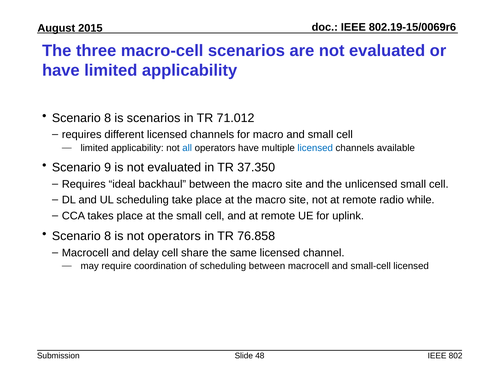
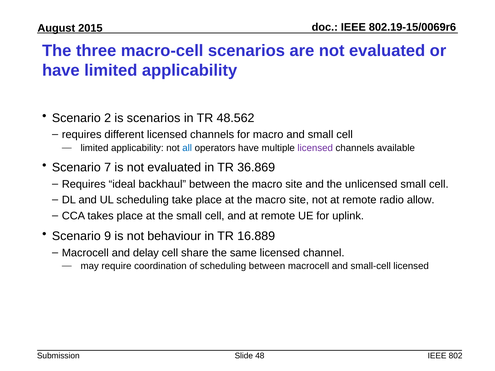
8 at (108, 118): 8 -> 2
71.012: 71.012 -> 48.562
licensed at (315, 148) colour: blue -> purple
9: 9 -> 7
37.350: 37.350 -> 36.869
while: while -> allow
8 at (108, 236): 8 -> 9
not operators: operators -> behaviour
76.858: 76.858 -> 16.889
